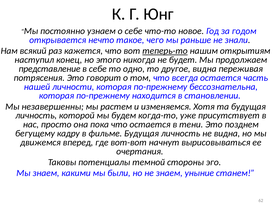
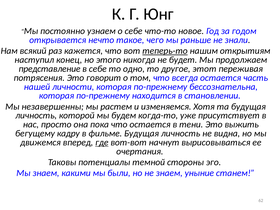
другое видна: видна -> этот
позднем: позднем -> выжить
где underline: none -> present
